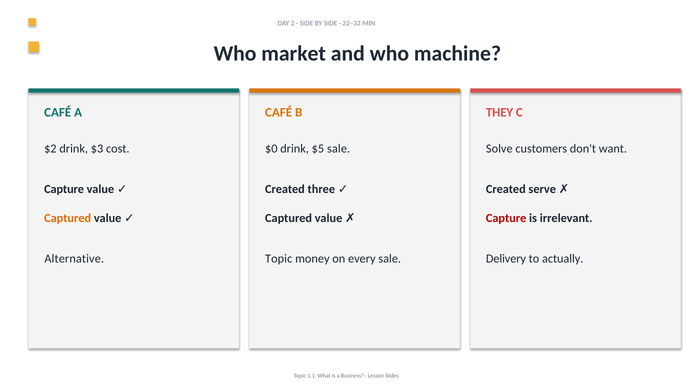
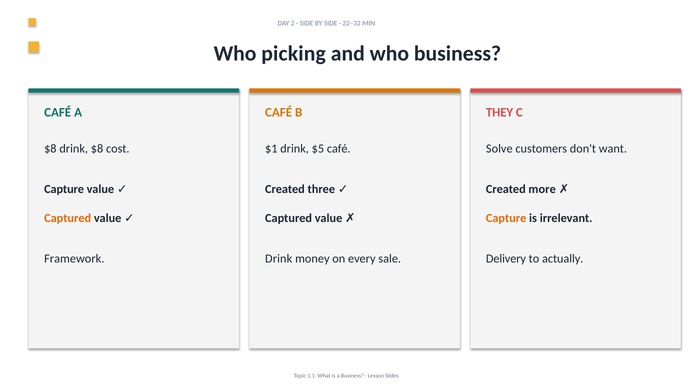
market: market -> picking
who machine: machine -> business
$2 at (50, 149): $2 -> $8
drink $3: $3 -> $8
$0: $0 -> $1
$5 sale: sale -> café
serve: serve -> more
Capture at (506, 218) colour: red -> orange
Alternative: Alternative -> Framework
Topic at (279, 259): Topic -> Drink
